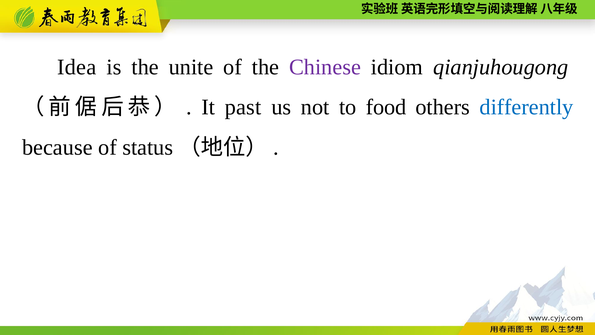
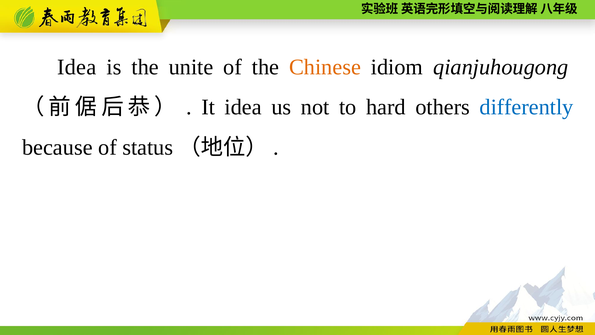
Chinese colour: purple -> orange
It past: past -> idea
food: food -> hard
